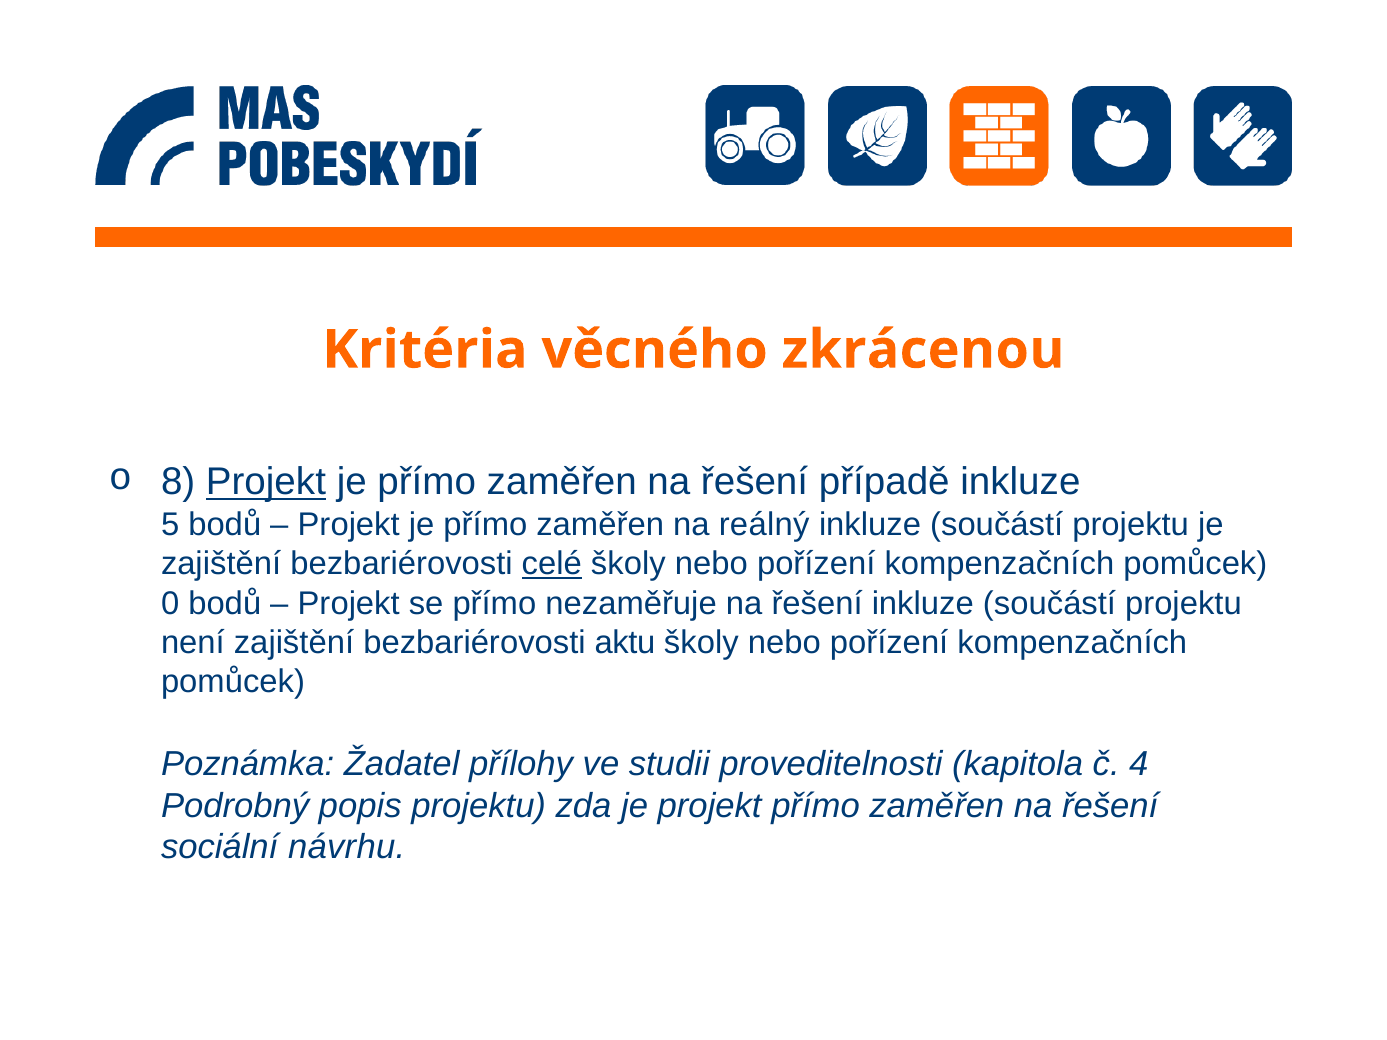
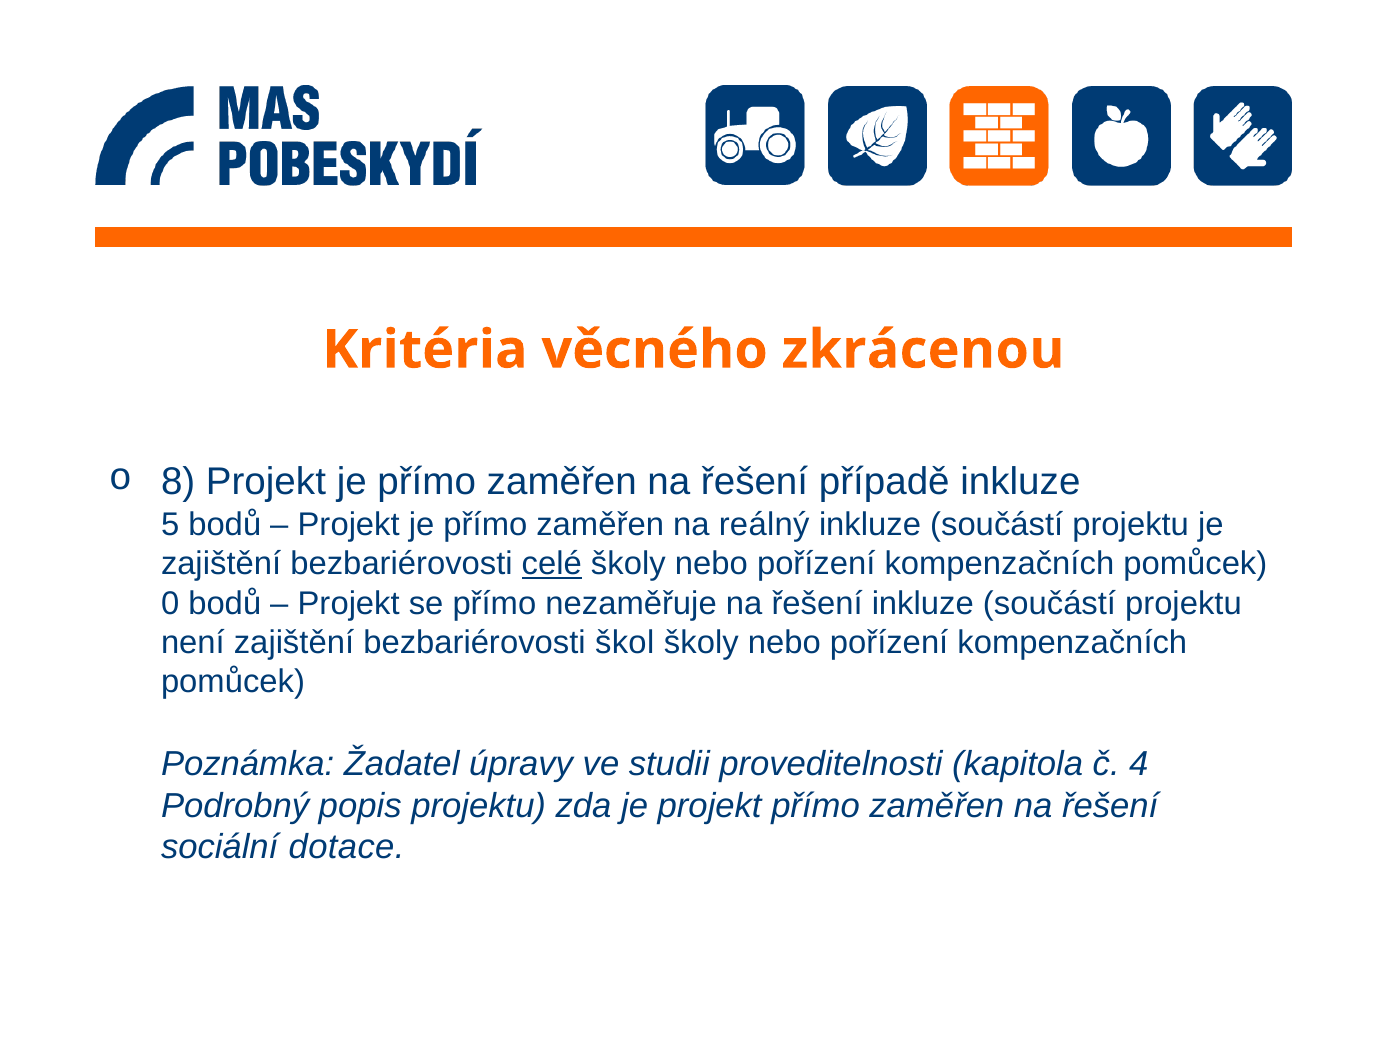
Projekt at (266, 482) underline: present -> none
aktu: aktu -> škol
přílohy: přílohy -> úpravy
návrhu: návrhu -> dotace
